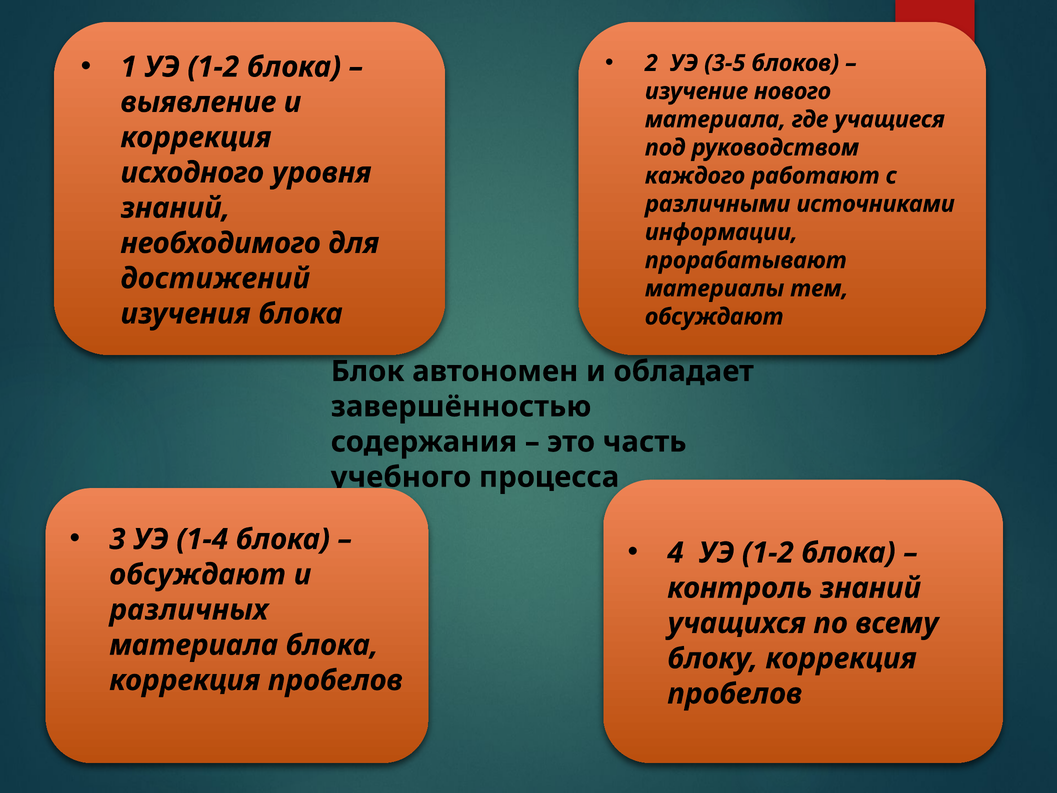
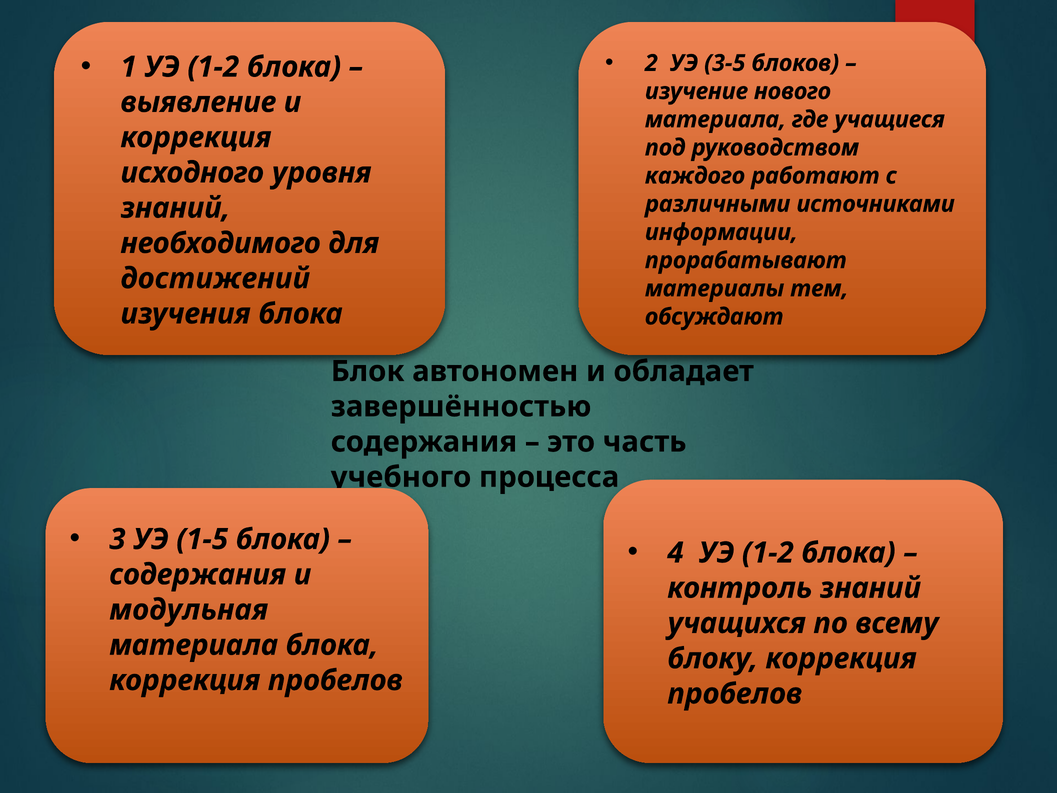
1-4: 1-4 -> 1-5
обсуждают at (198, 574): обсуждают -> содержания
различных: различных -> модульная
